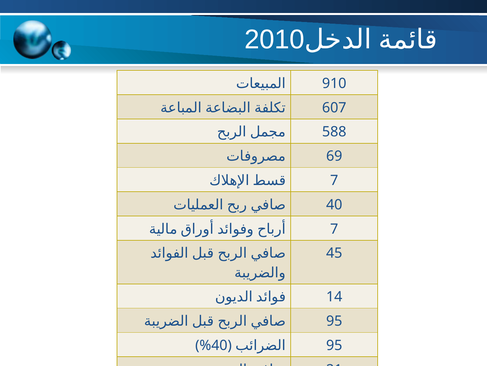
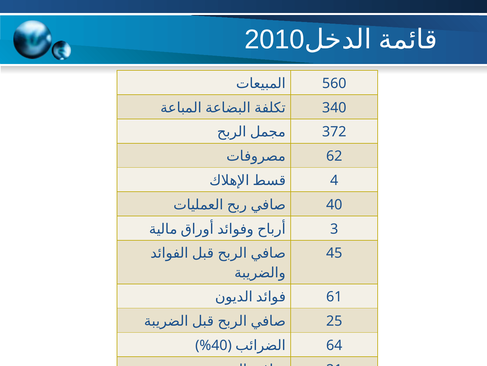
910: 910 -> 560
607: 607 -> 340
588: 588 -> 372
69: 69 -> 62
7 at (334, 180): 7 -> 4
7 at (334, 229): 7 -> 3
14: 14 -> 61
95 at (334, 321): 95 -> 25
95 at (334, 345): 95 -> 64
